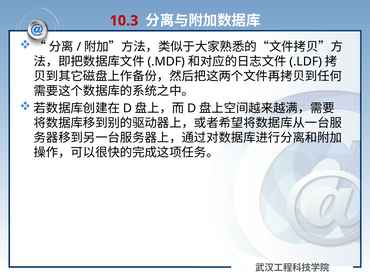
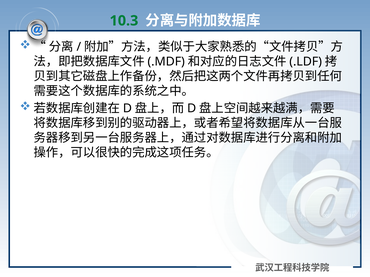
10.3 colour: red -> green
